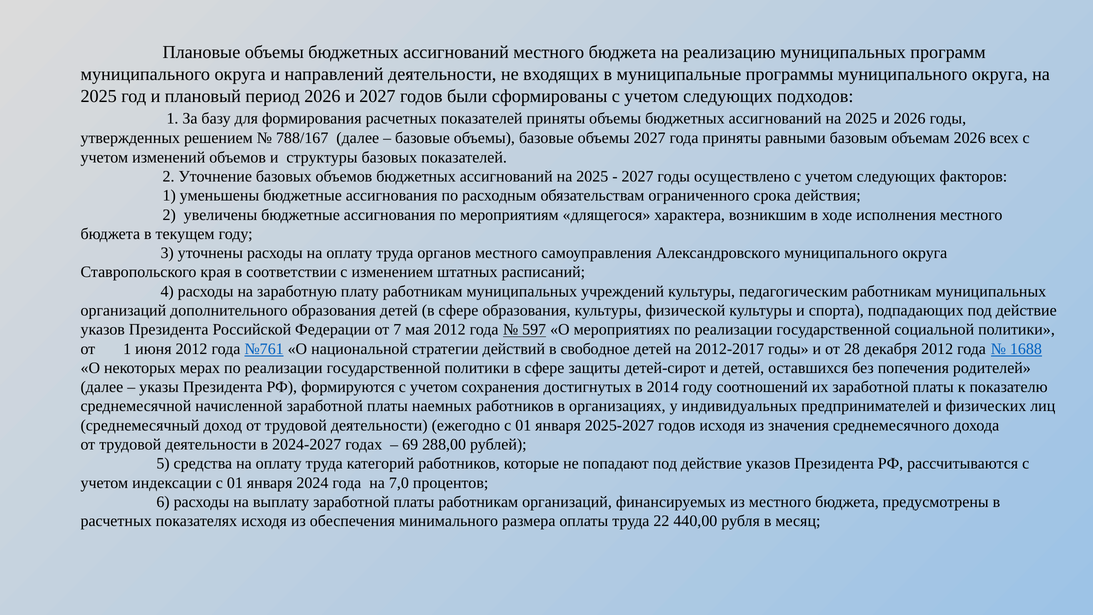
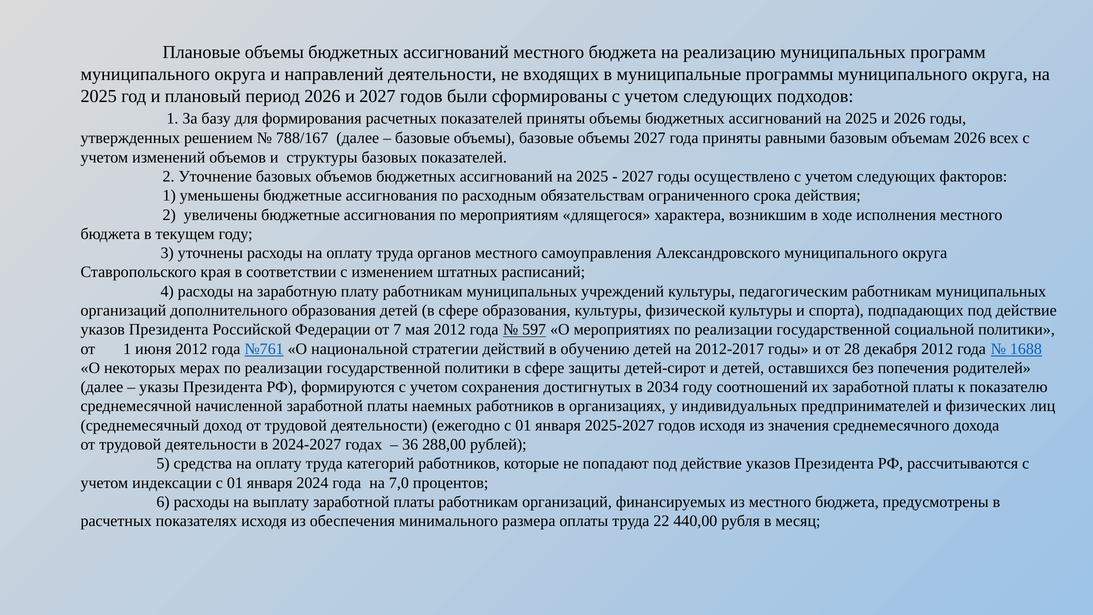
свободное: свободное -> обучению
2014: 2014 -> 2034
69: 69 -> 36
